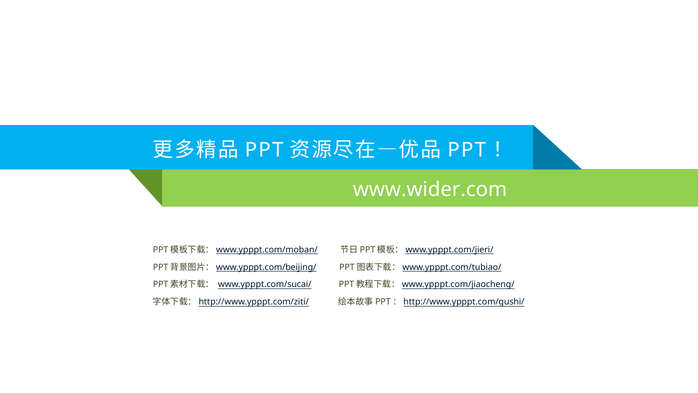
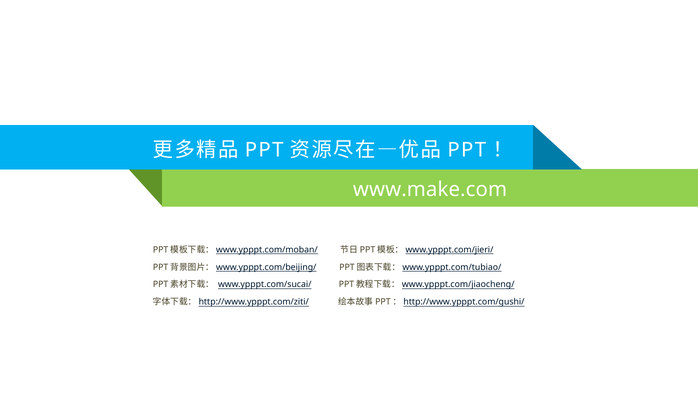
www.wider.com: www.wider.com -> www.make.com
